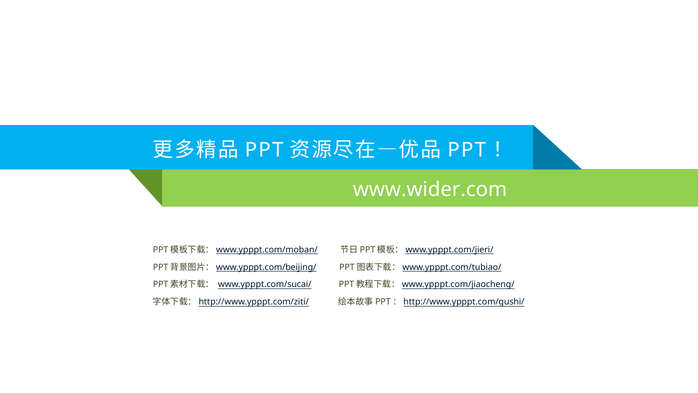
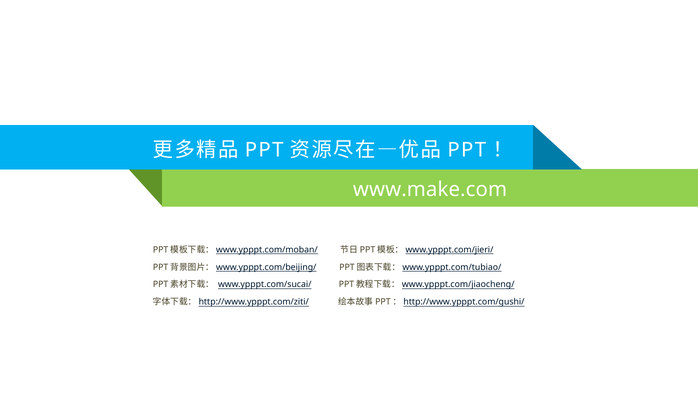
www.wider.com: www.wider.com -> www.make.com
